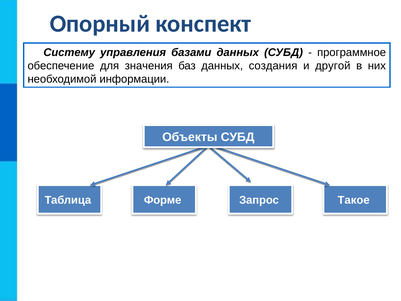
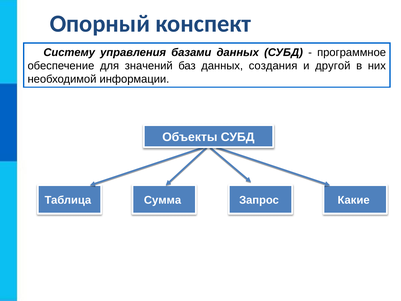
значения: значения -> значений
Форме: Форме -> Сумма
Такое: Такое -> Какие
